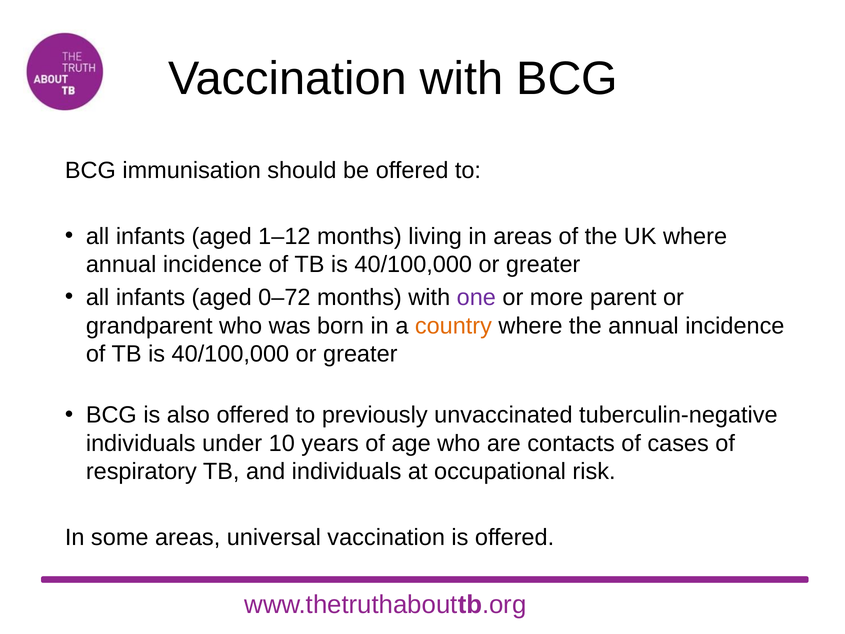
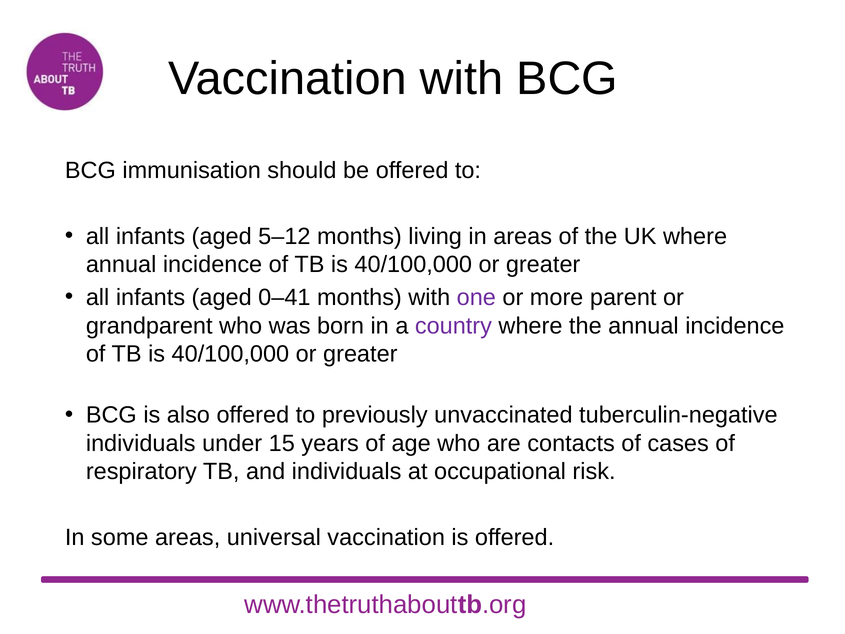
1–12: 1–12 -> 5–12
0–72: 0–72 -> 0–41
country colour: orange -> purple
10: 10 -> 15
